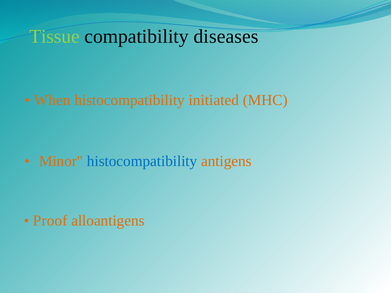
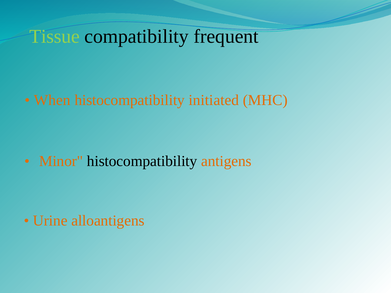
diseases: diseases -> frequent
histocompatibility at (142, 161) colour: blue -> black
Proof: Proof -> Urine
